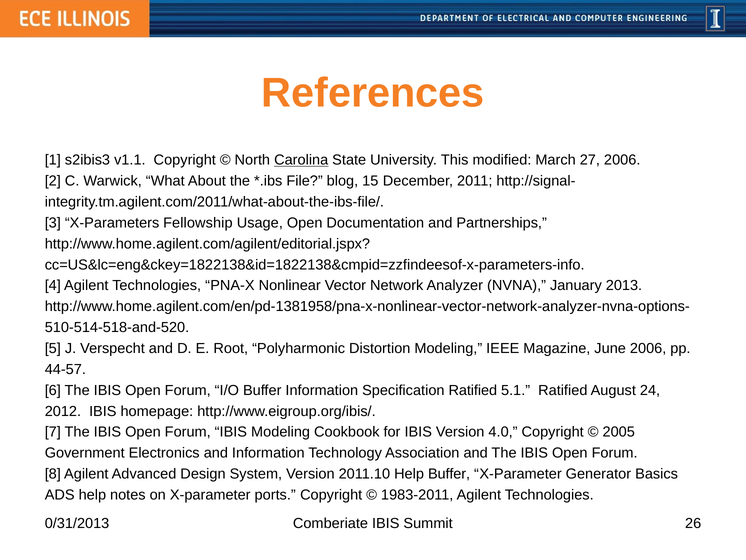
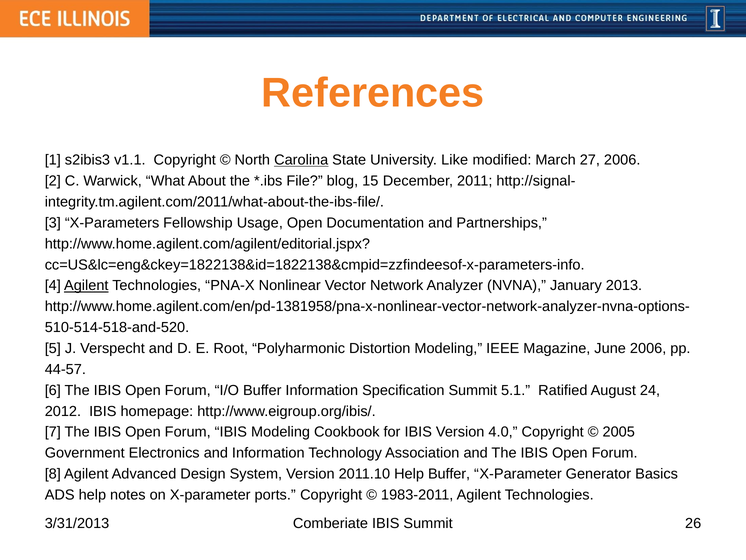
This: This -> Like
Agilent at (86, 285) underline: none -> present
Specification Ratified: Ratified -> Summit
0/31/2013: 0/31/2013 -> 3/31/2013
